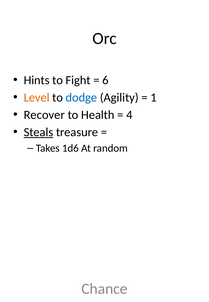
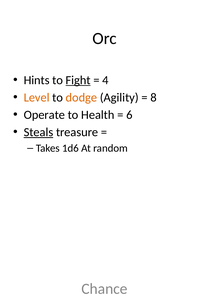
Fight underline: none -> present
6: 6 -> 4
dodge colour: blue -> orange
1: 1 -> 8
Recover: Recover -> Operate
4: 4 -> 6
